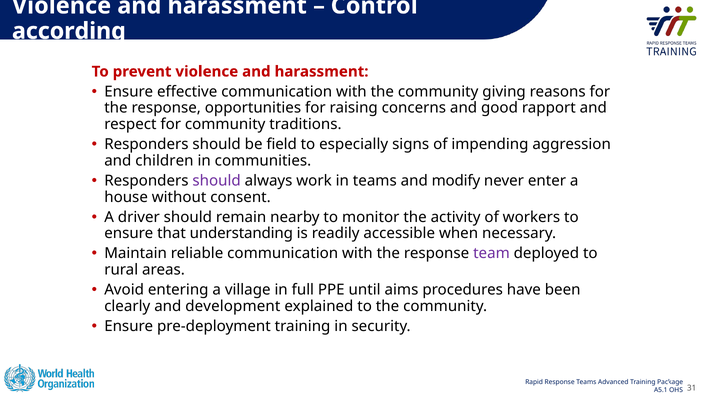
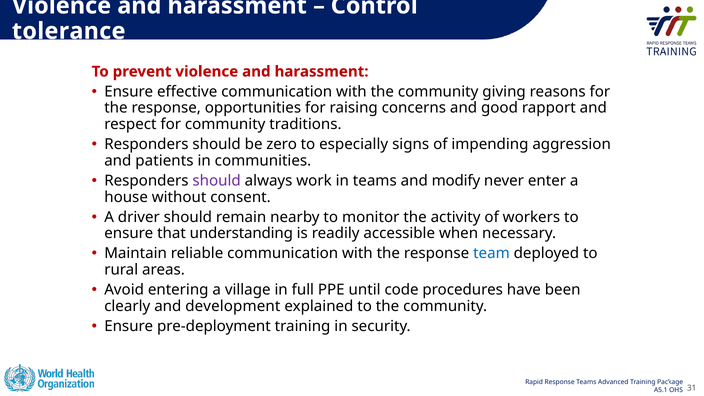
according: according -> tolerance
field: field -> zero
children: children -> patients
team colour: purple -> blue
aims: aims -> code
